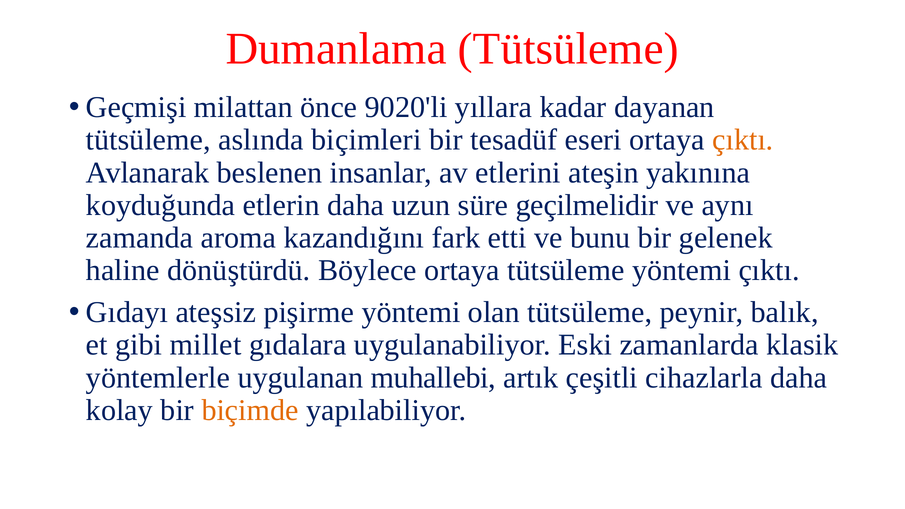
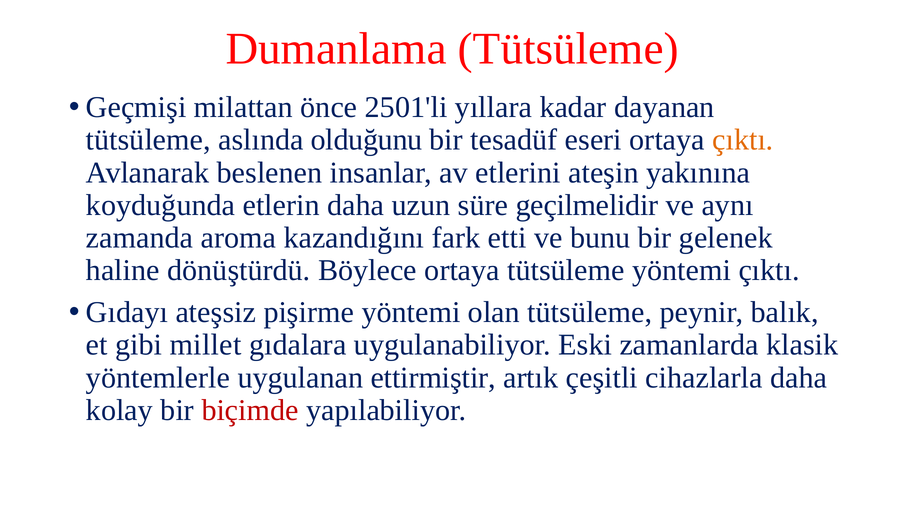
9020'li: 9020'li -> 2501'li
biçimleri: biçimleri -> olduğunu
muhallebi: muhallebi -> ettirmiştir
biçimde colour: orange -> red
